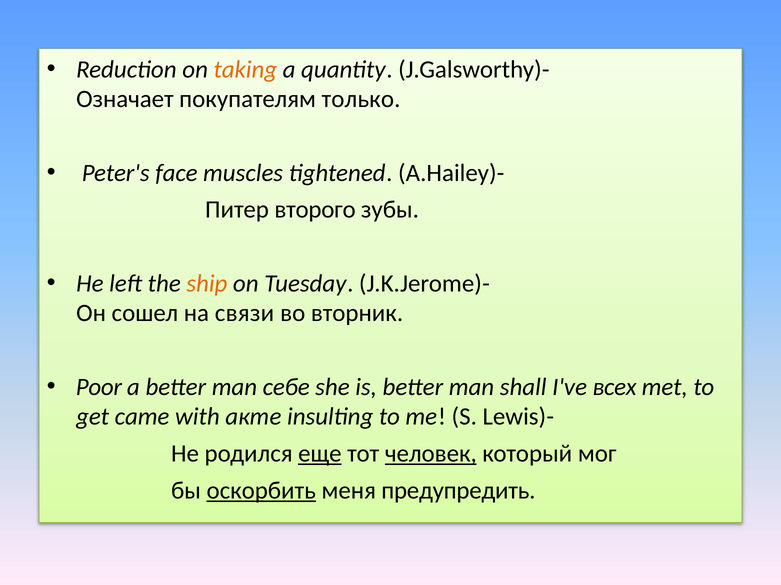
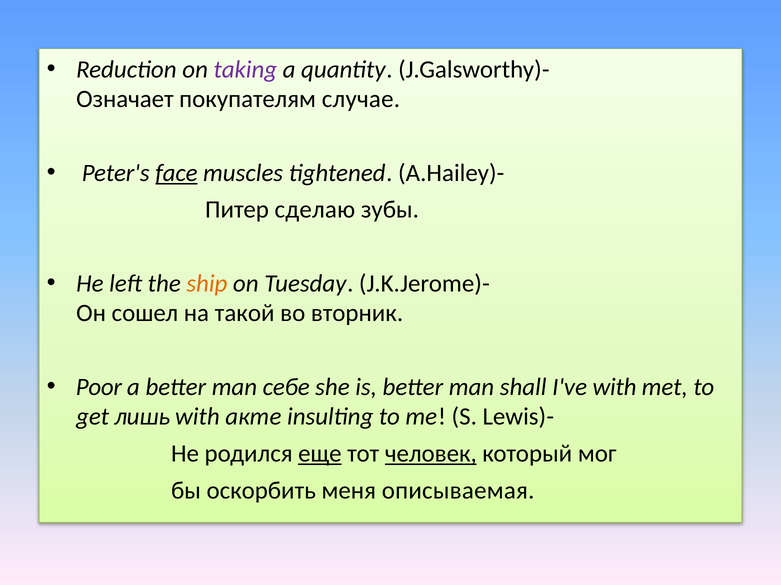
taking colour: orange -> purple
только: только -> случае
face underline: none -> present
второго: второго -> сделаю
связи: связи -> такой
I've всех: всех -> with
came: came -> лишь
оскорбить underline: present -> none
предупредить: предупредить -> описываемая
